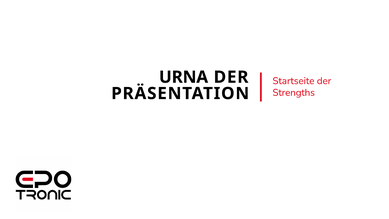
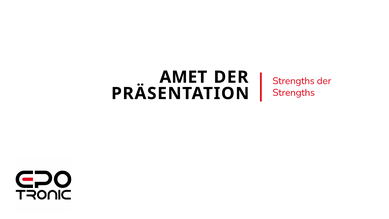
URNA: URNA -> AMET
Startseite at (293, 81): Startseite -> Strengths
